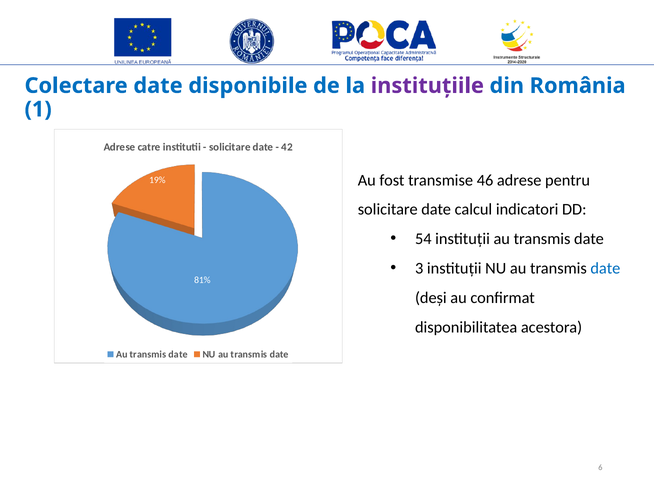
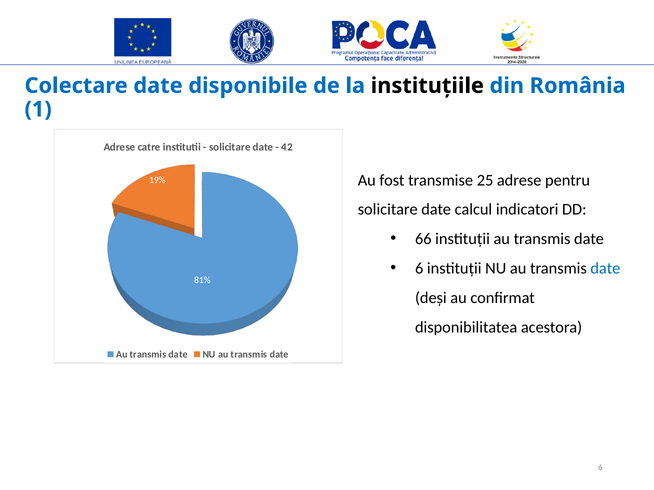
instituțiile colour: purple -> black
46: 46 -> 25
54: 54 -> 66
3 at (419, 269): 3 -> 6
